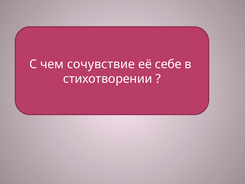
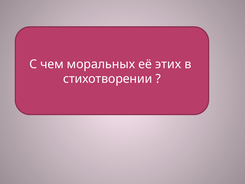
сочувствие: сочувствие -> моральных
себе: себе -> этих
